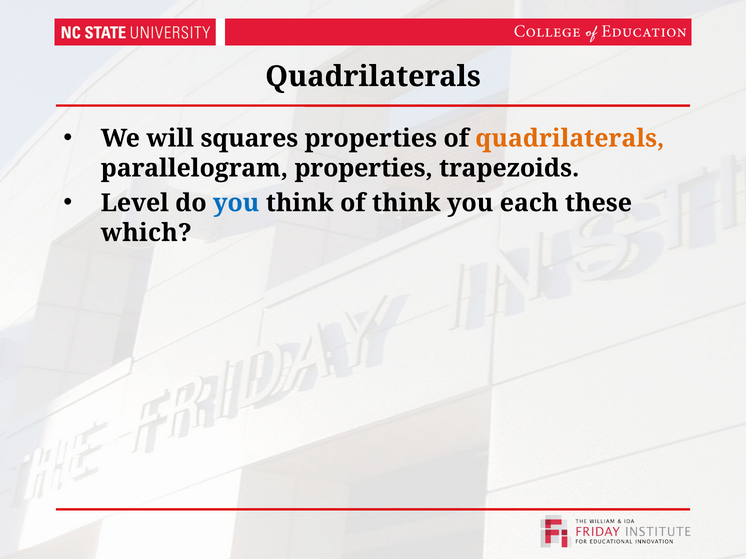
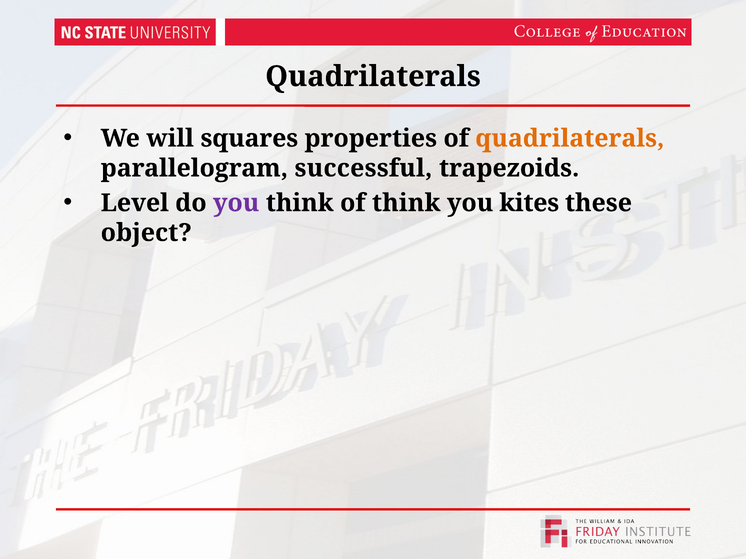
parallelogram properties: properties -> successful
you at (236, 203) colour: blue -> purple
each: each -> kites
which: which -> object
